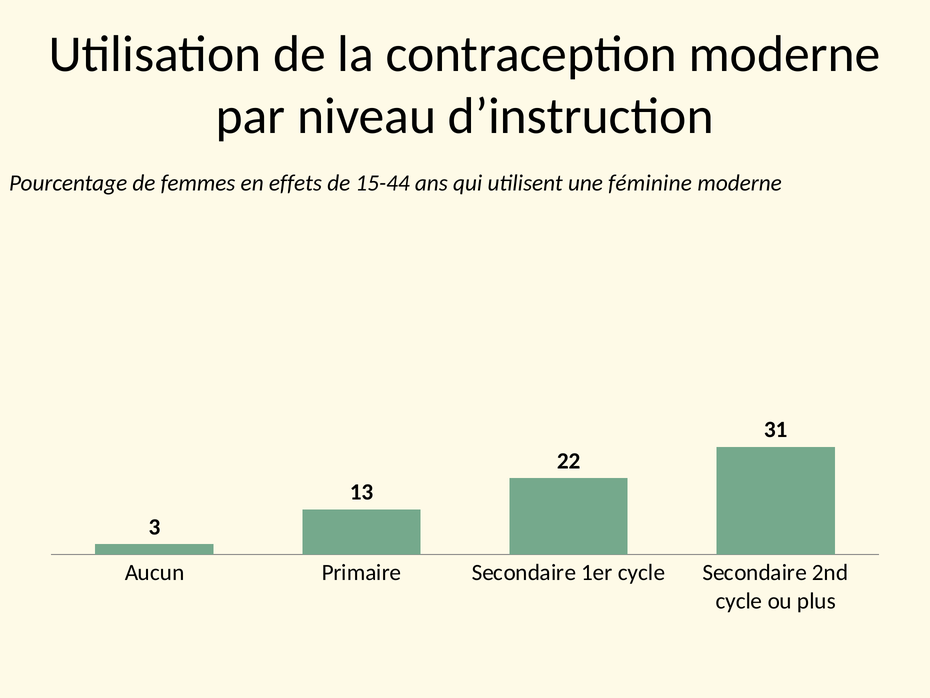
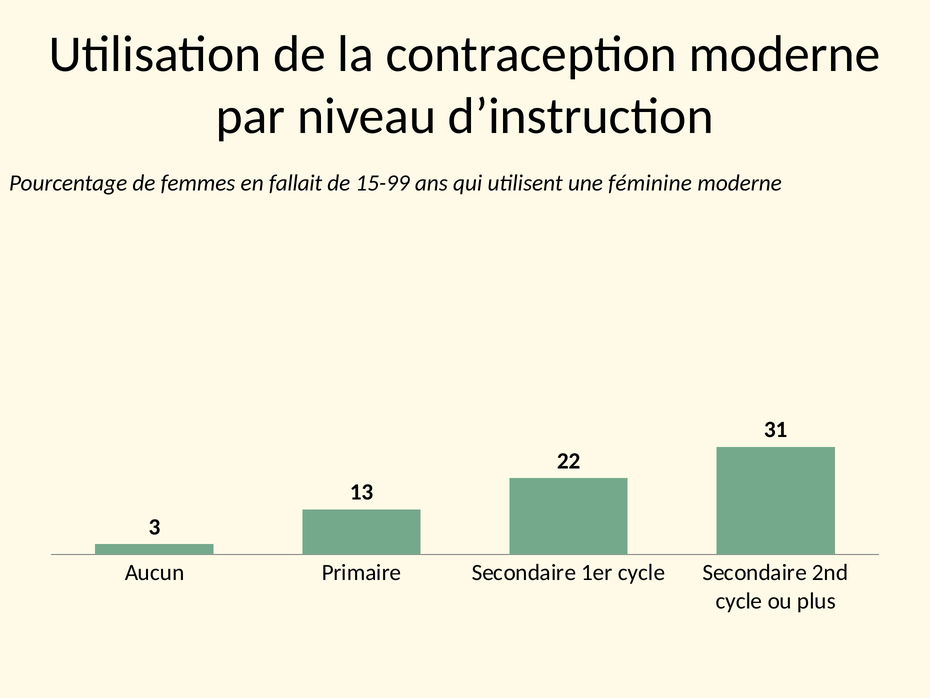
effets: effets -> fallait
15-44: 15-44 -> 15-99
